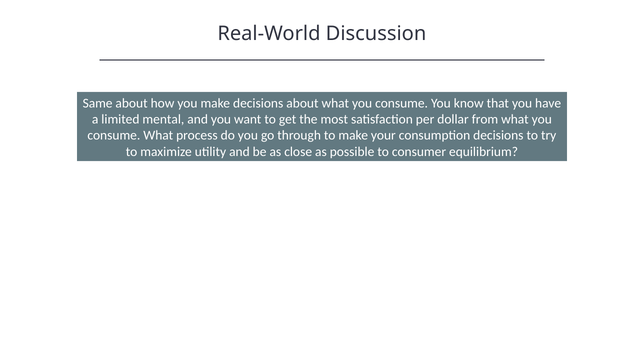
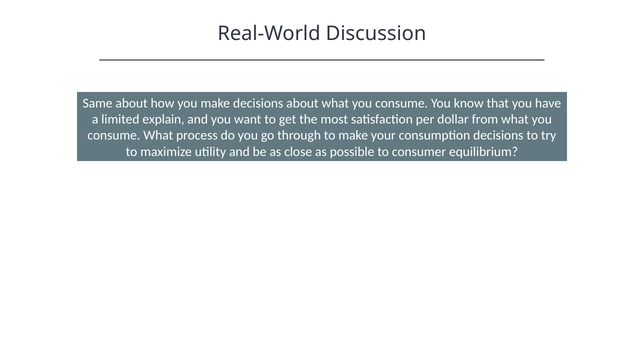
mental: mental -> explain
